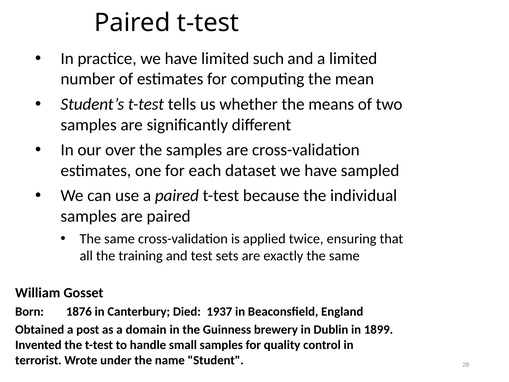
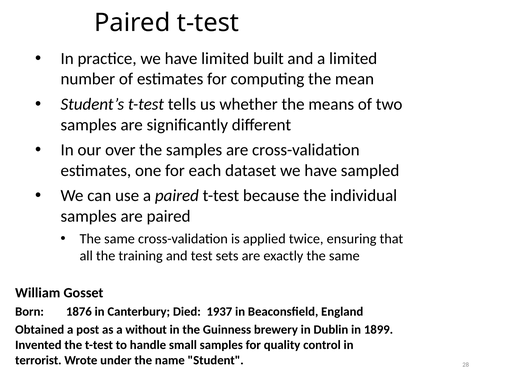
such: such -> built
domain: domain -> without
